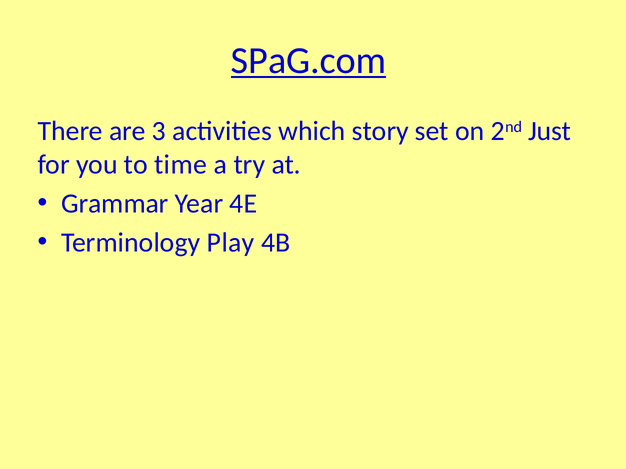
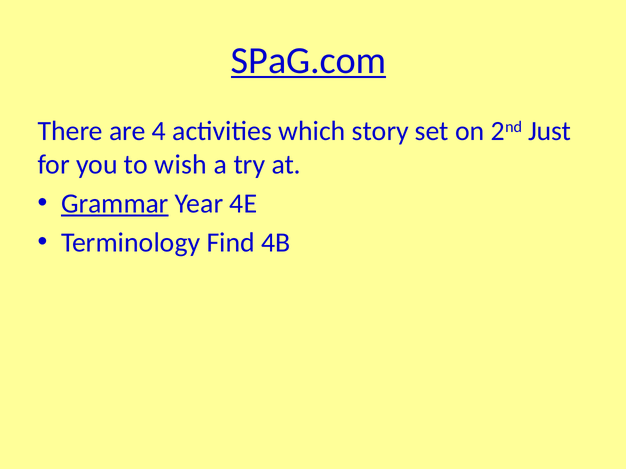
3: 3 -> 4
time: time -> wish
Grammar underline: none -> present
Play: Play -> Find
